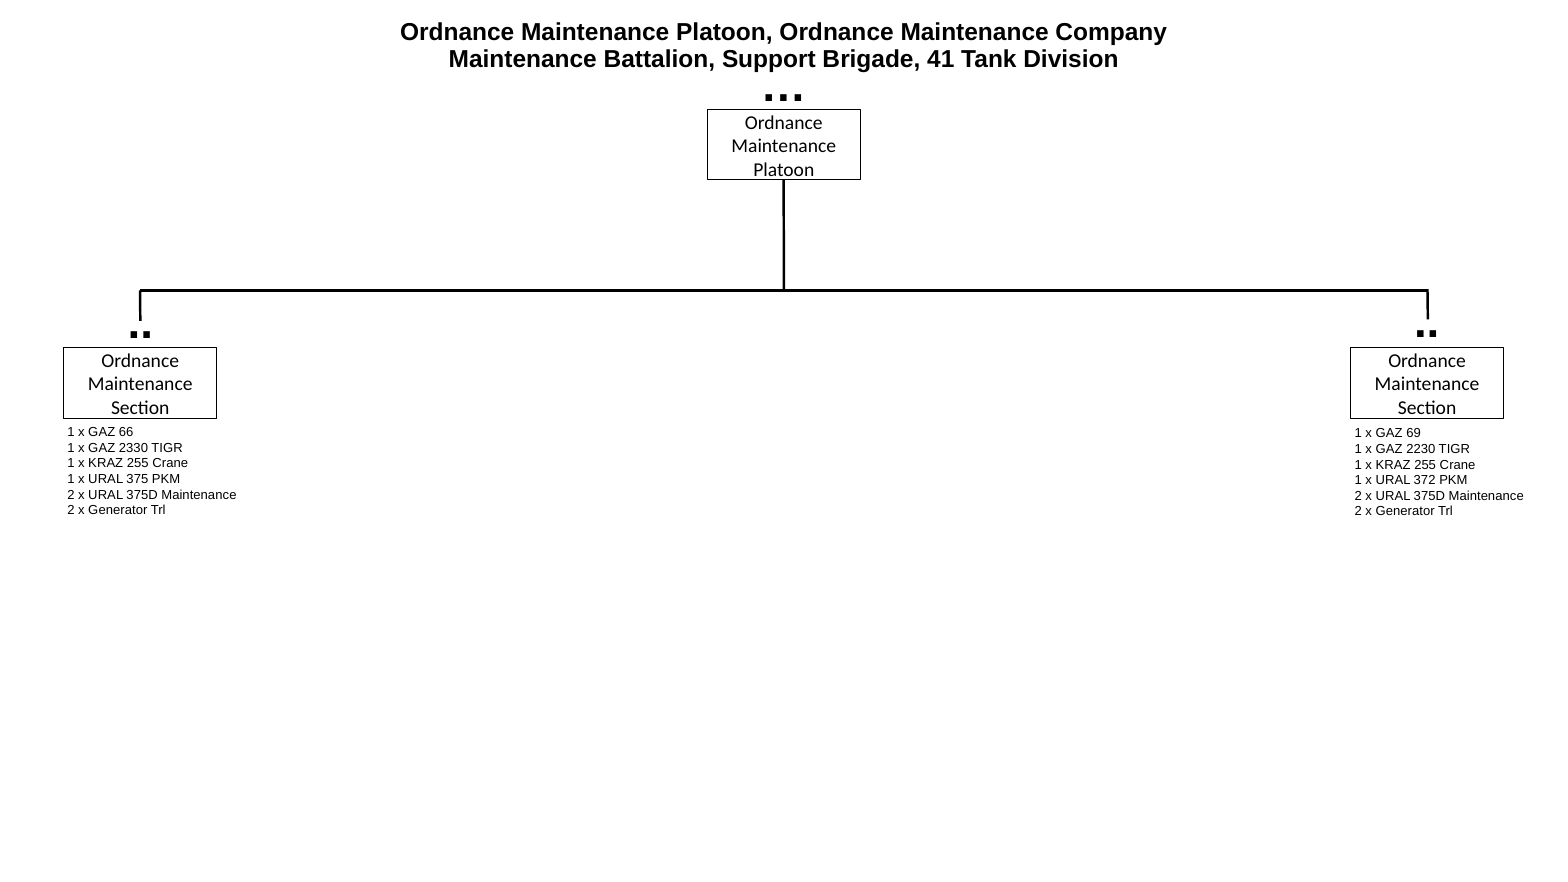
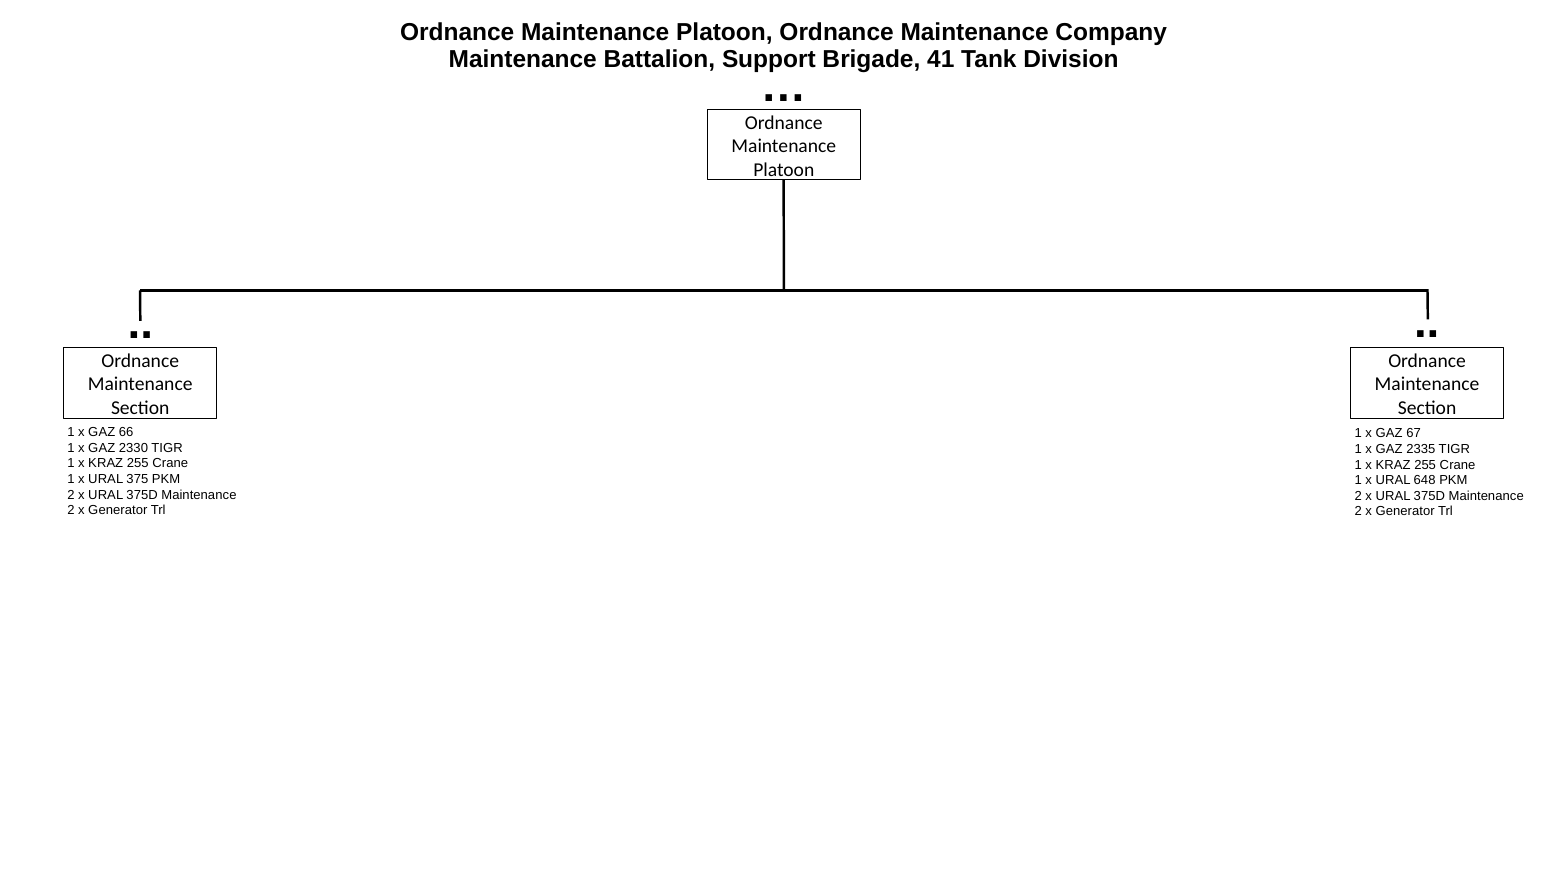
69: 69 -> 67
2230: 2230 -> 2335
372: 372 -> 648
